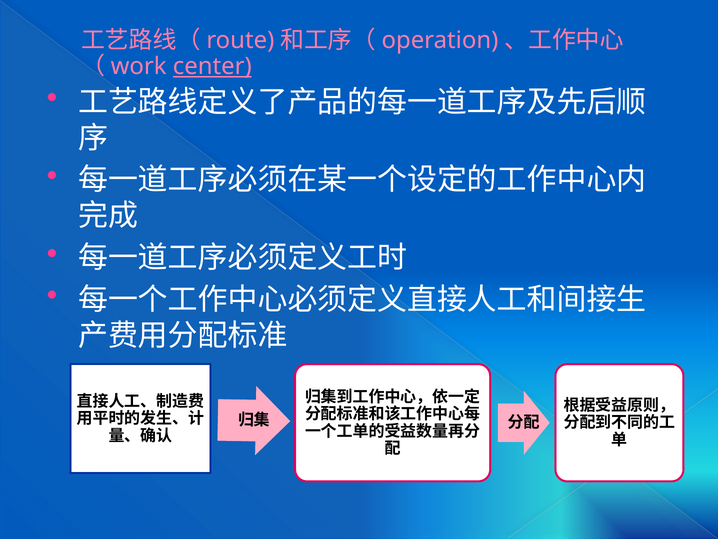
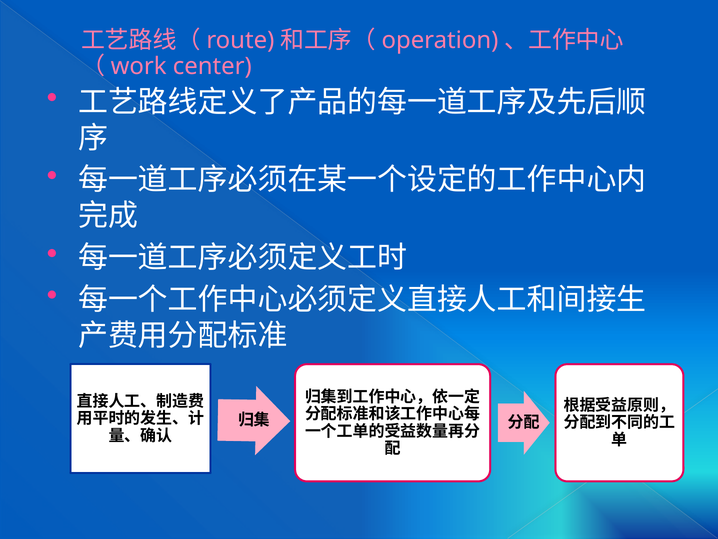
center underline: present -> none
